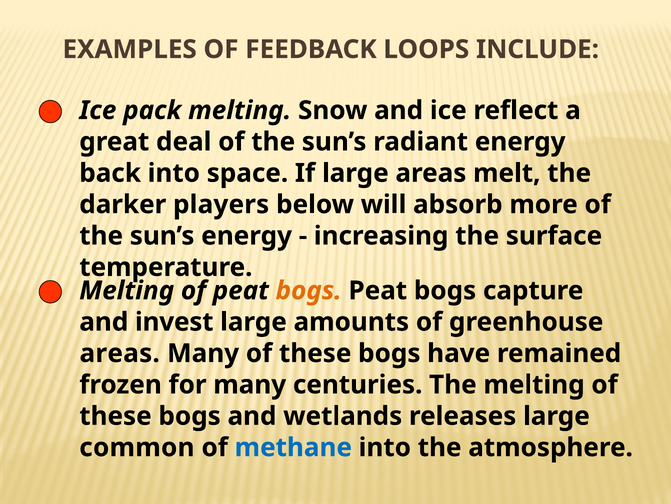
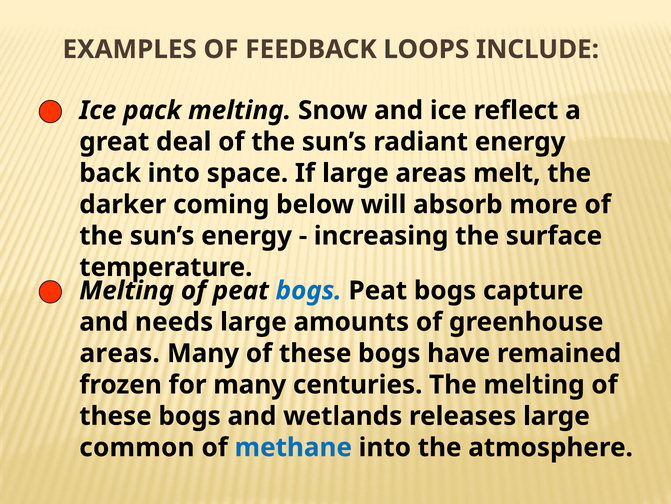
players: players -> coming
bogs at (309, 290) colour: orange -> blue
invest: invest -> needs
